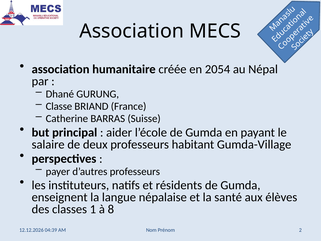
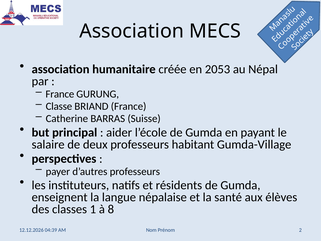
2054: 2054 -> 2053
Dhané at (60, 94): Dhané -> France
